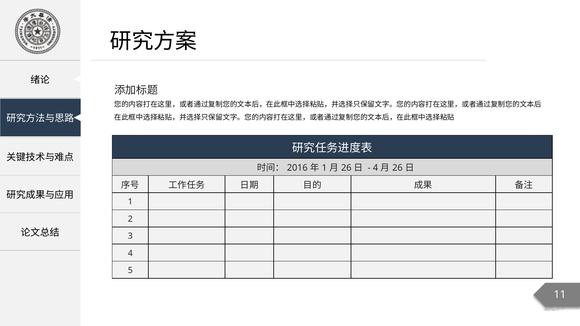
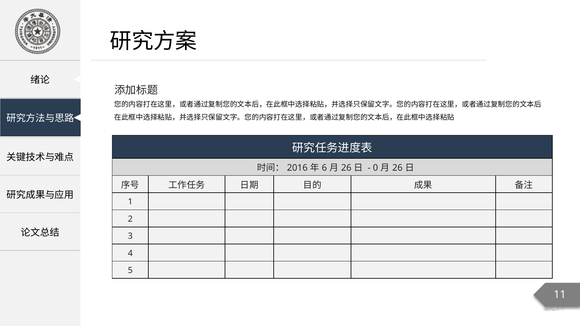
1 at (324, 168): 1 -> 6
4 at (375, 168): 4 -> 0
